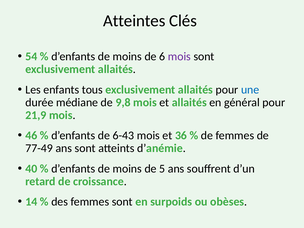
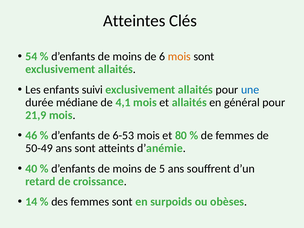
mois at (179, 56) colour: purple -> orange
tous: tous -> suivi
9,8: 9,8 -> 4,1
6-43: 6-43 -> 6-53
36: 36 -> 80
77-49: 77-49 -> 50-49
